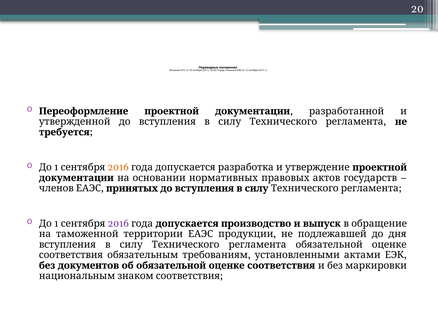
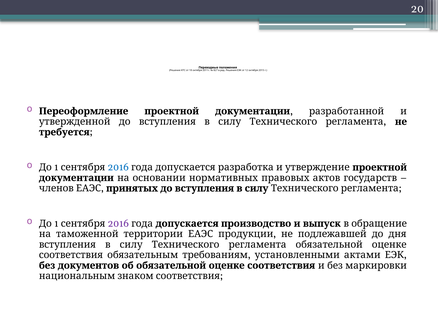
2016 at (118, 168) colour: orange -> blue
